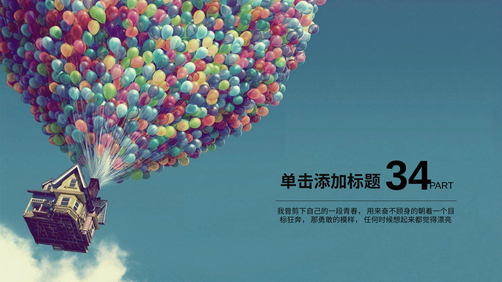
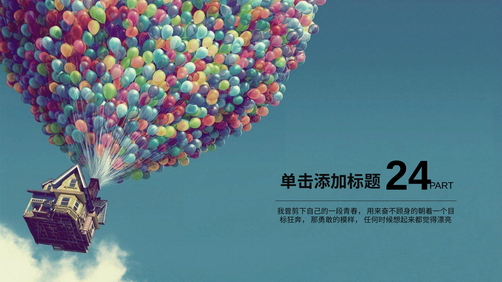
34: 34 -> 24
